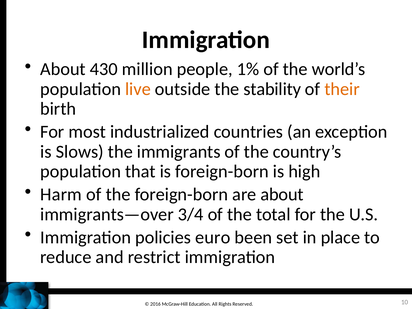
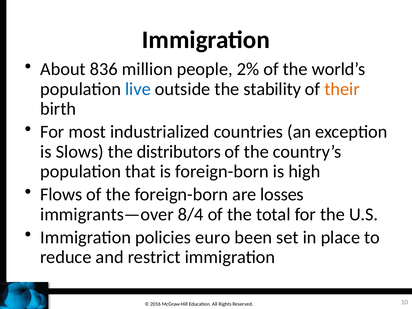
430: 430 -> 836
1%: 1% -> 2%
live colour: orange -> blue
immigrants: immigrants -> distributors
Harm: Harm -> Flows
are about: about -> losses
3/4: 3/4 -> 8/4
